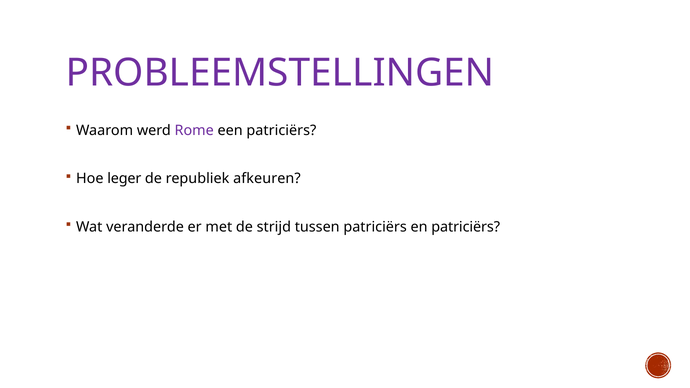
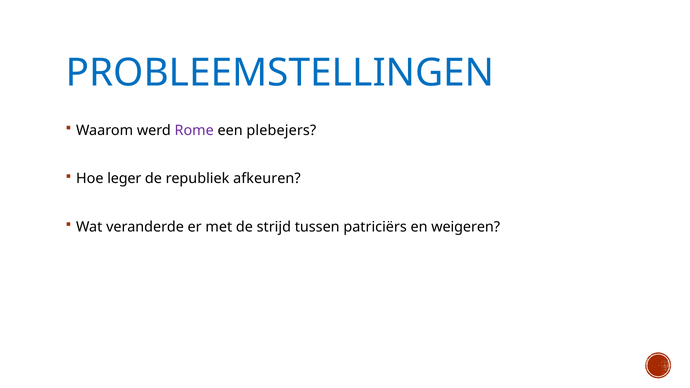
PROBLEEMSTELLINGEN colour: purple -> blue
een patriciërs: patriciërs -> plebejers
en patriciërs: patriciërs -> weigeren
